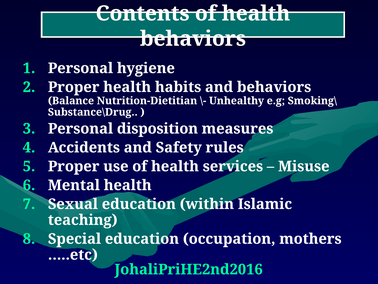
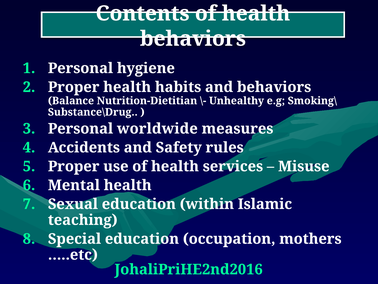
disposition: disposition -> worldwide
